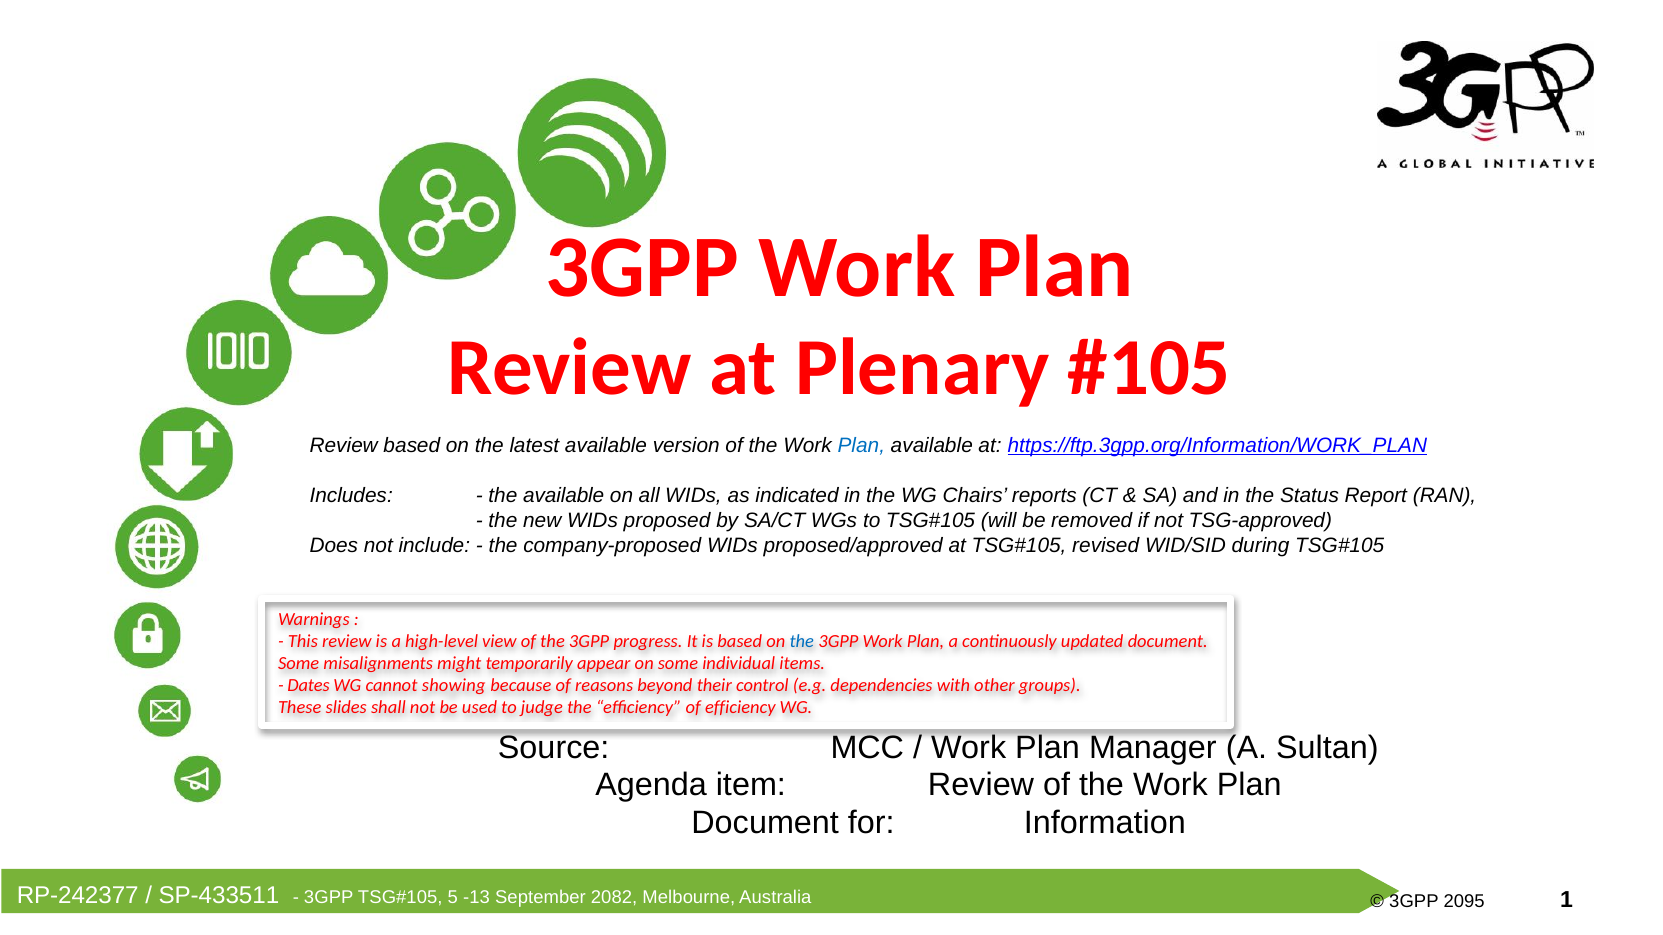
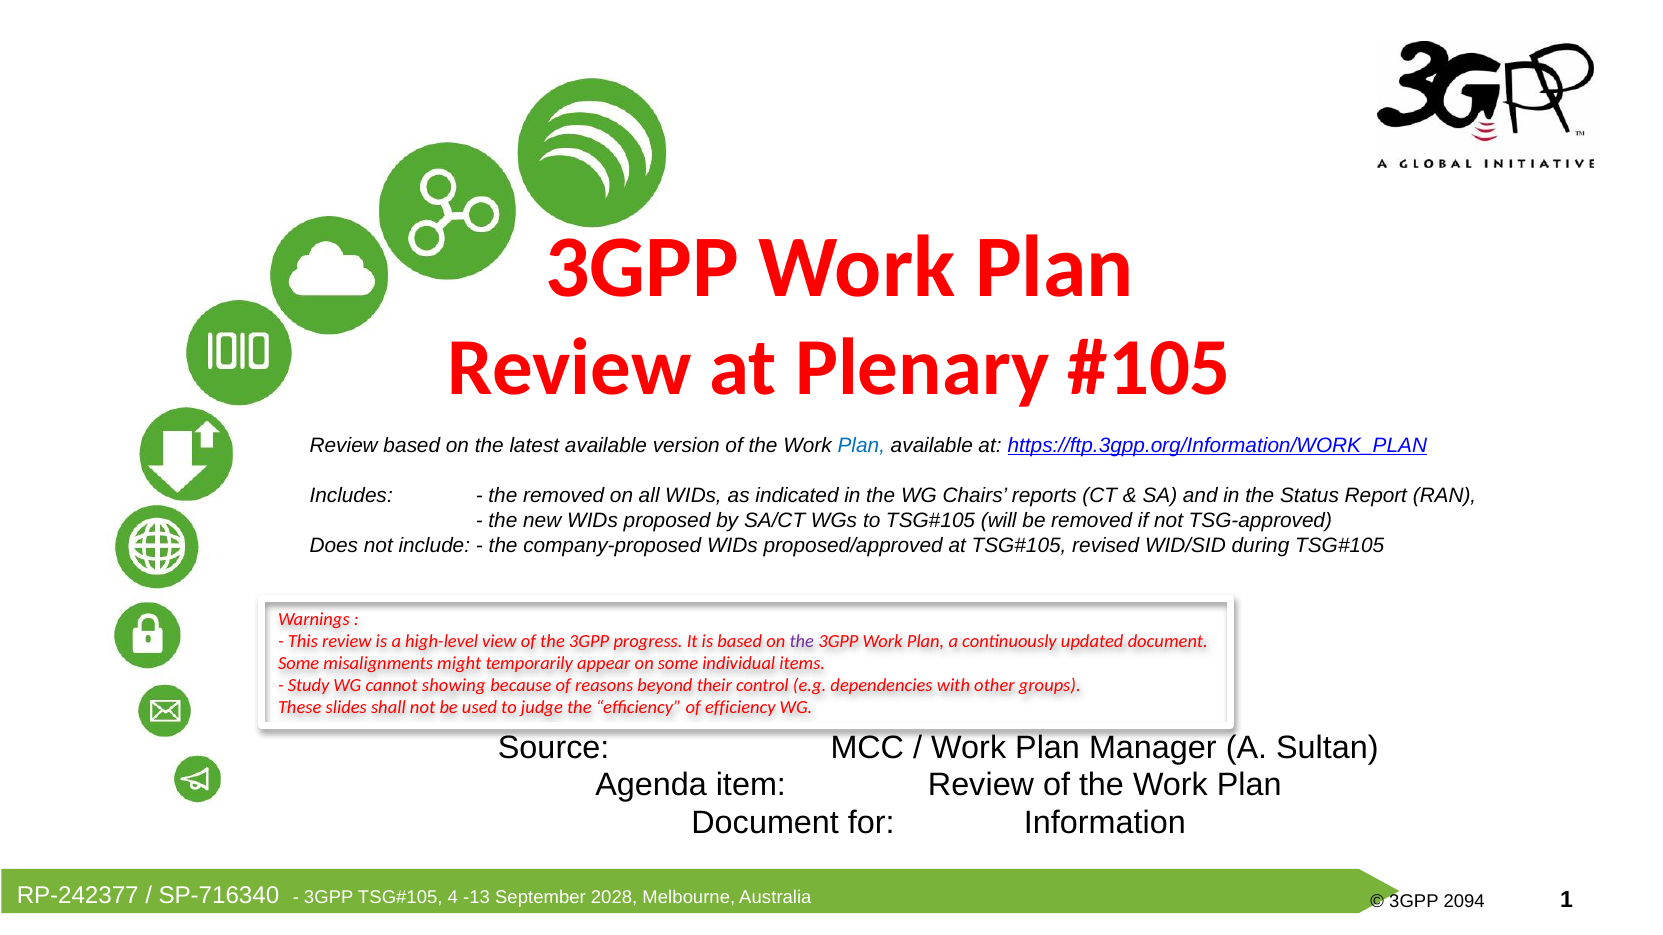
the available: available -> removed
the at (802, 641) colour: blue -> purple
Dates: Dates -> Study
SP-433511: SP-433511 -> SP-716340
5: 5 -> 4
2082: 2082 -> 2028
2095: 2095 -> 2094
